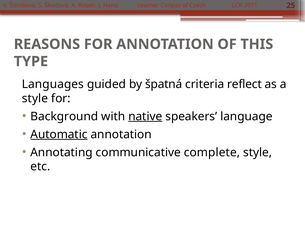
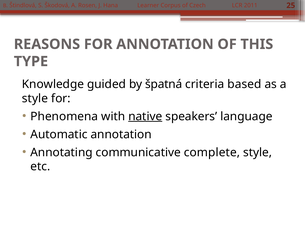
Languages: Languages -> Knowledge
reflect: reflect -> based
Background: Background -> Phenomena
Automatic underline: present -> none
